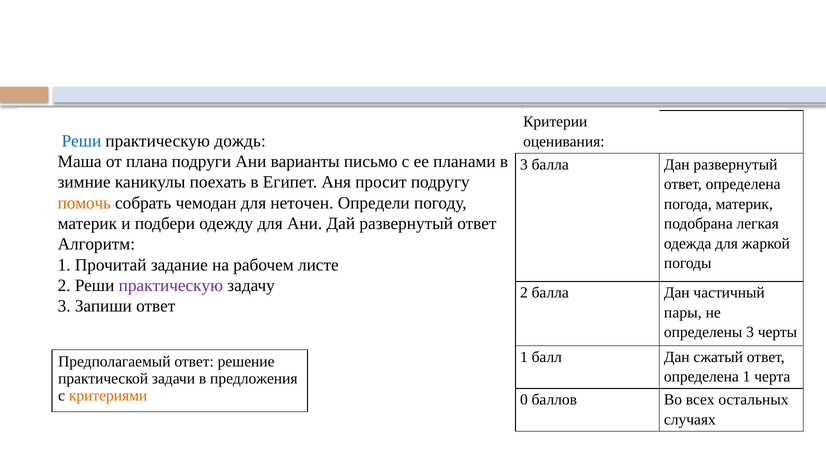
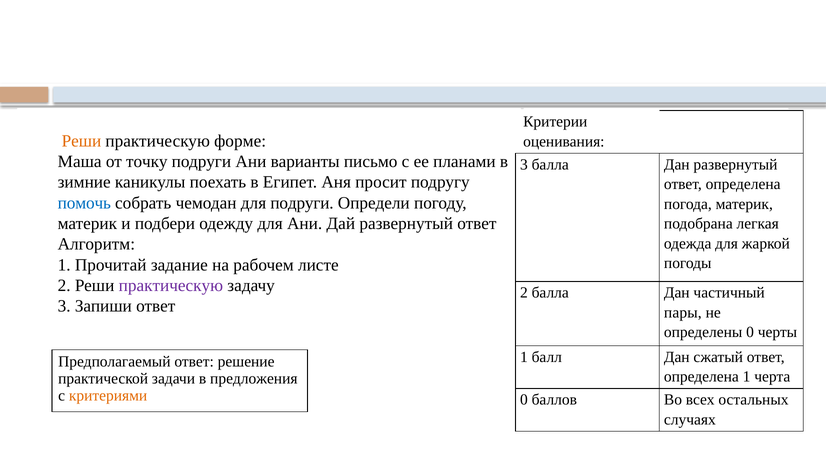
Реши at (81, 141) colour: blue -> orange
дождь: дождь -> форме
плана: плана -> точку
помочь colour: orange -> blue
для неточен: неточен -> подруги
определены 3: 3 -> 0
